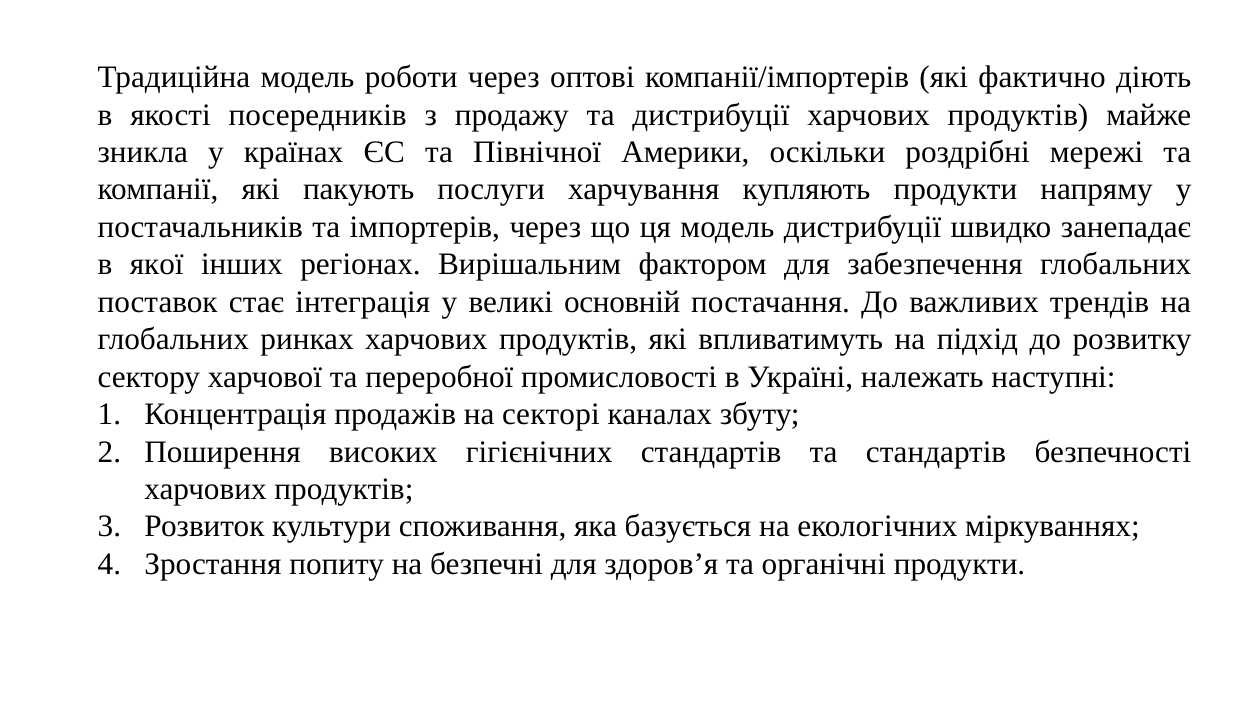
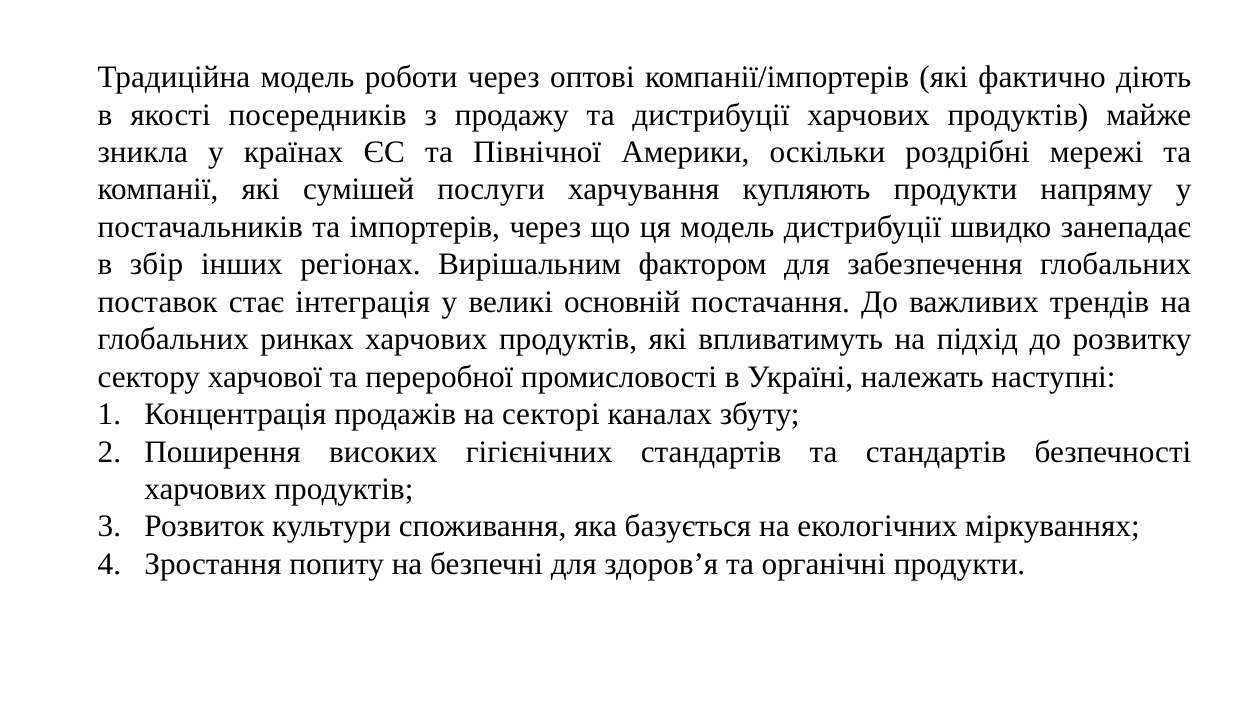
пакують: пакують -> сумішей
якої: якої -> збір
